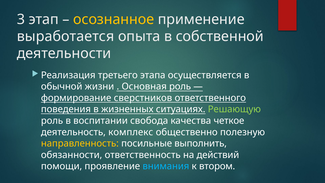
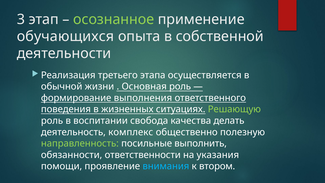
осознанное colour: yellow -> light green
выработается: выработается -> обучающихся
сверстников: сверстников -> выполнения
четкое: четкое -> делать
направленность colour: yellow -> light green
ответственность: ответственность -> ответственности
действий: действий -> указания
